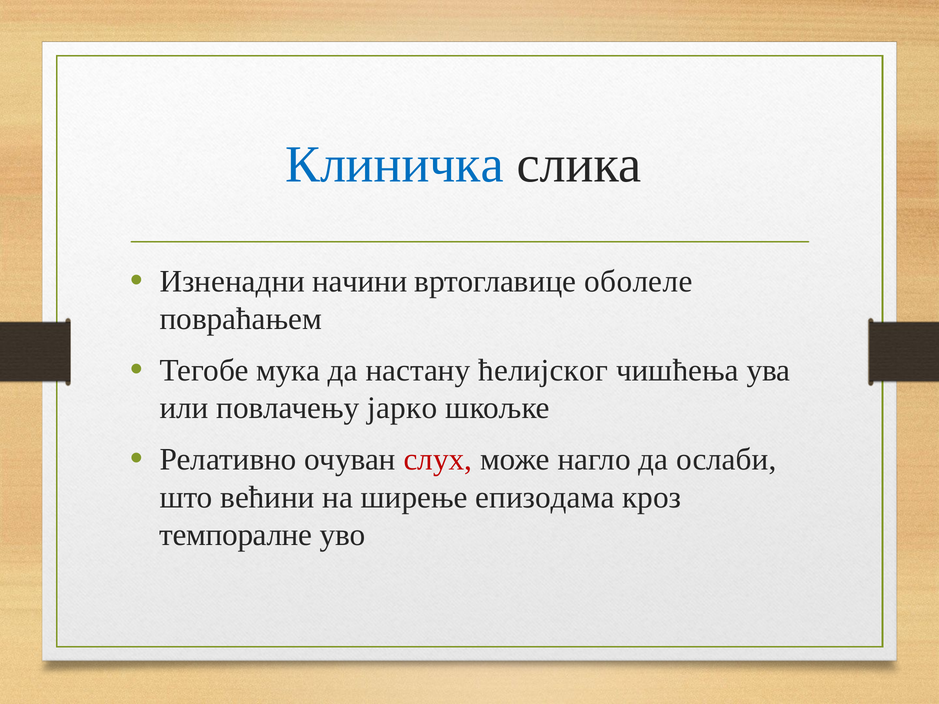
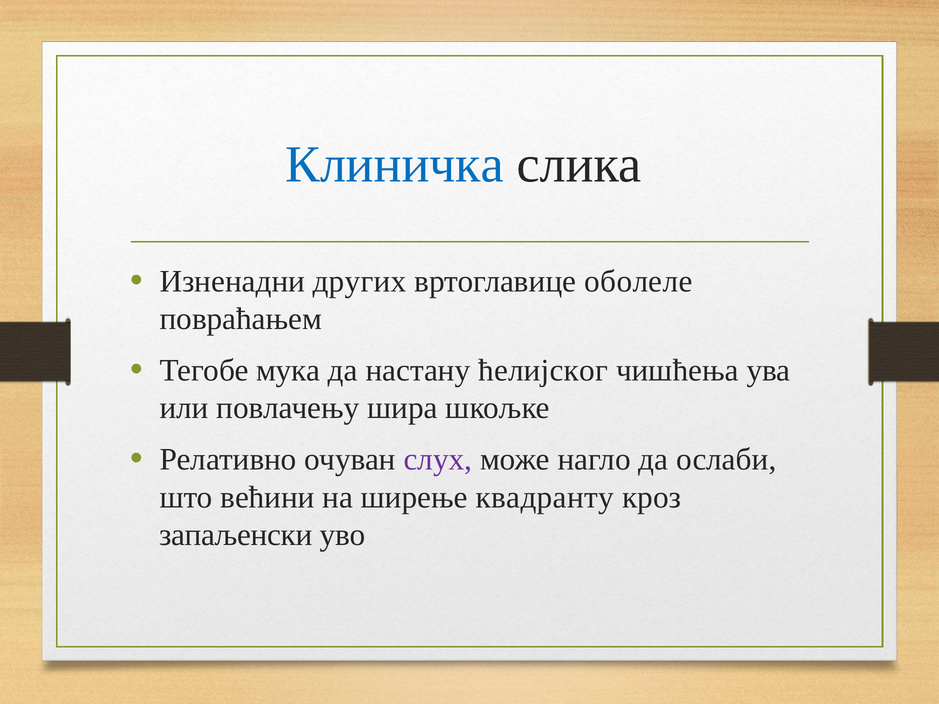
начини: начини -> других
јарко: јарко -> шира
слух colour: red -> purple
епизодама: епизодама -> квадранту
темпоралне: темпоралне -> запаљенски
